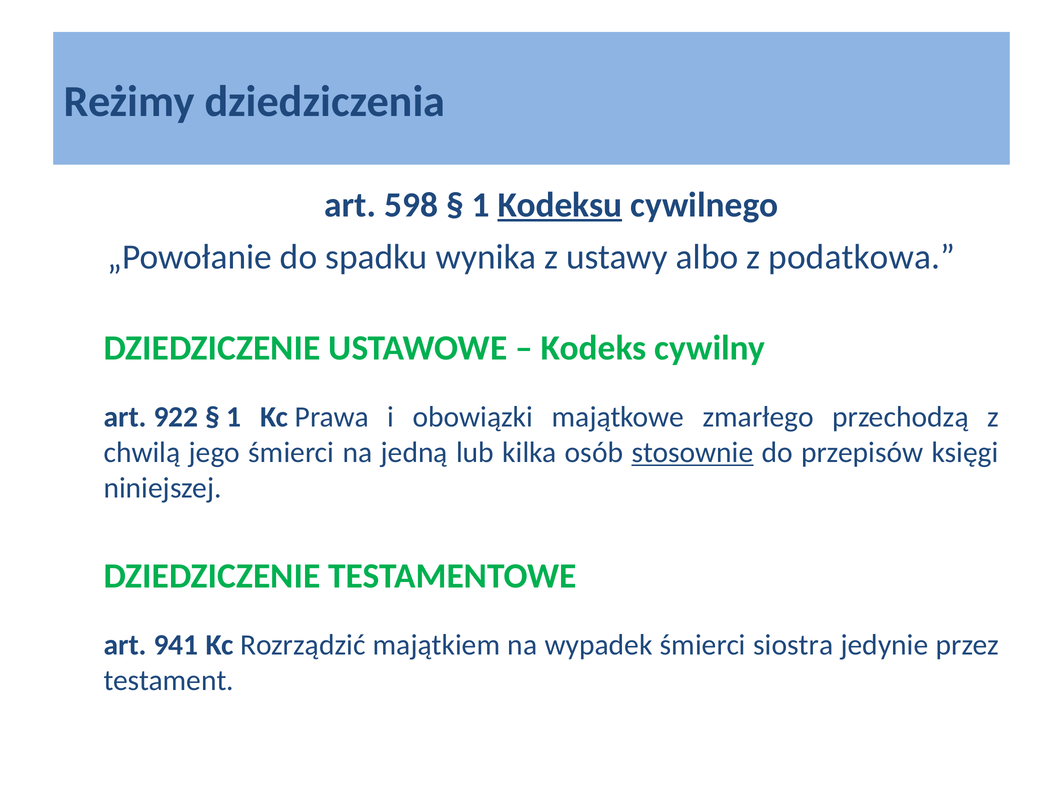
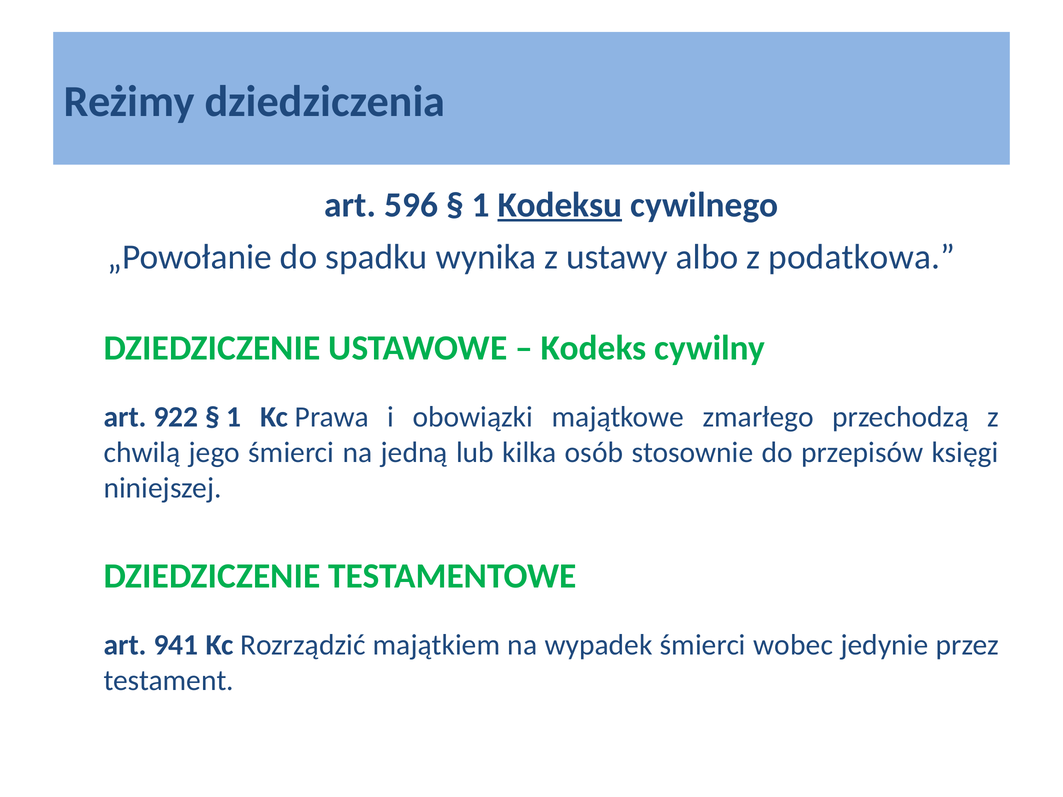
598: 598 -> 596
stosownie underline: present -> none
siostra: siostra -> wobec
